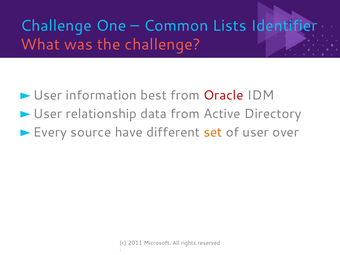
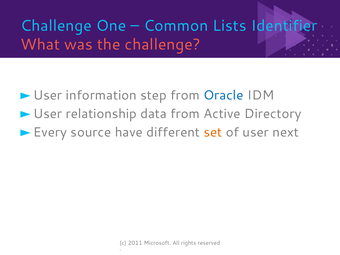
best: best -> step
Oracle colour: red -> blue
over: over -> next
